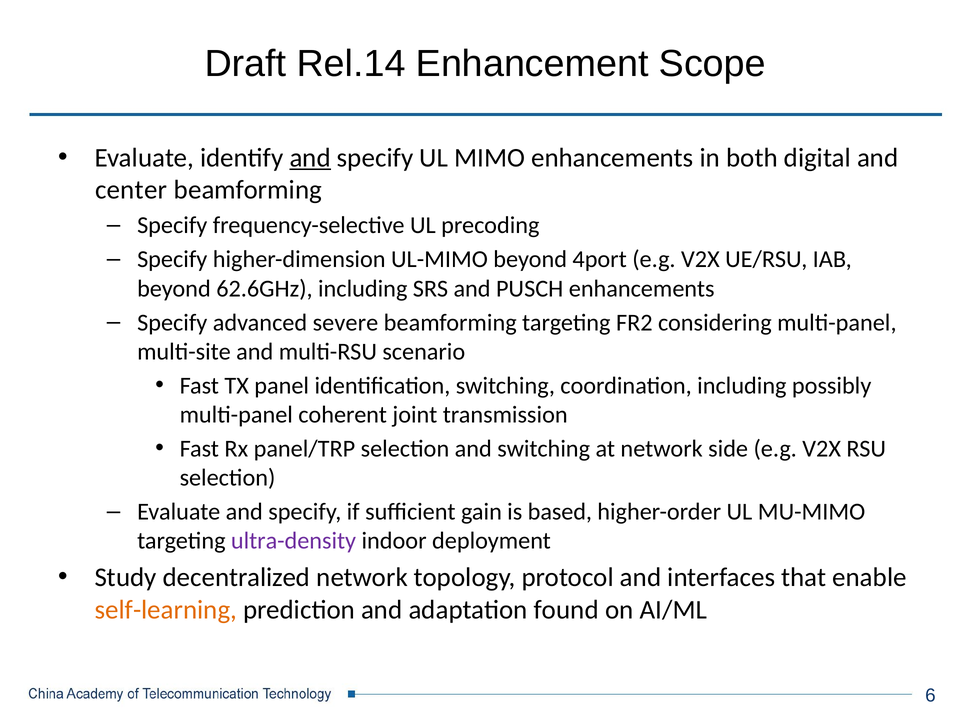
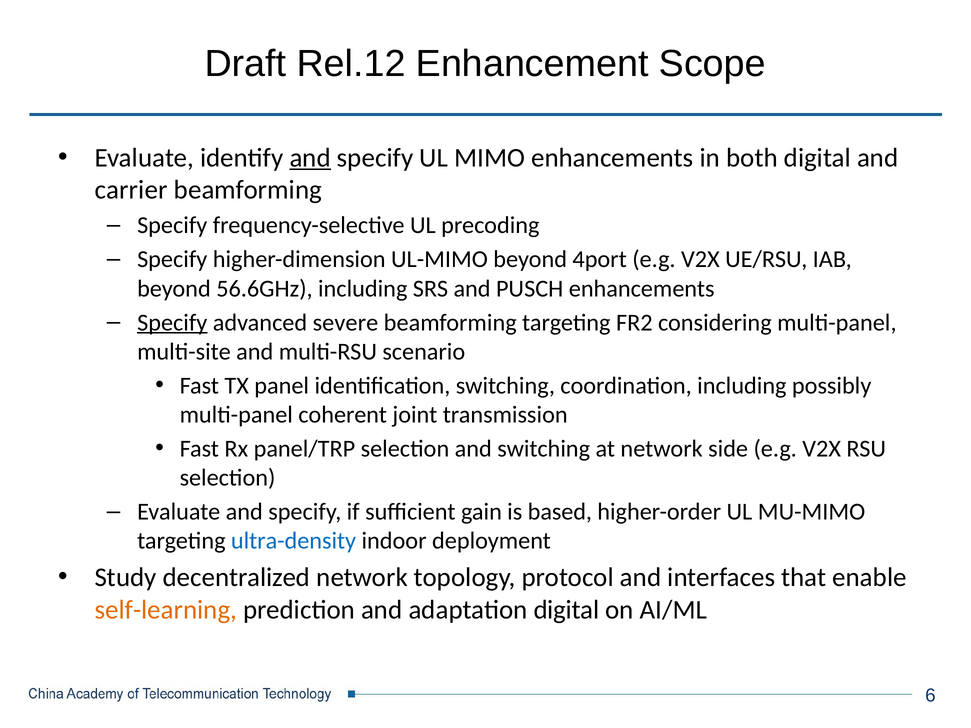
Rel.14: Rel.14 -> Rel.12
center: center -> carrier
62.6GHz: 62.6GHz -> 56.6GHz
Specify at (172, 323) underline: none -> present
ultra-density colour: purple -> blue
adaptation found: found -> digital
